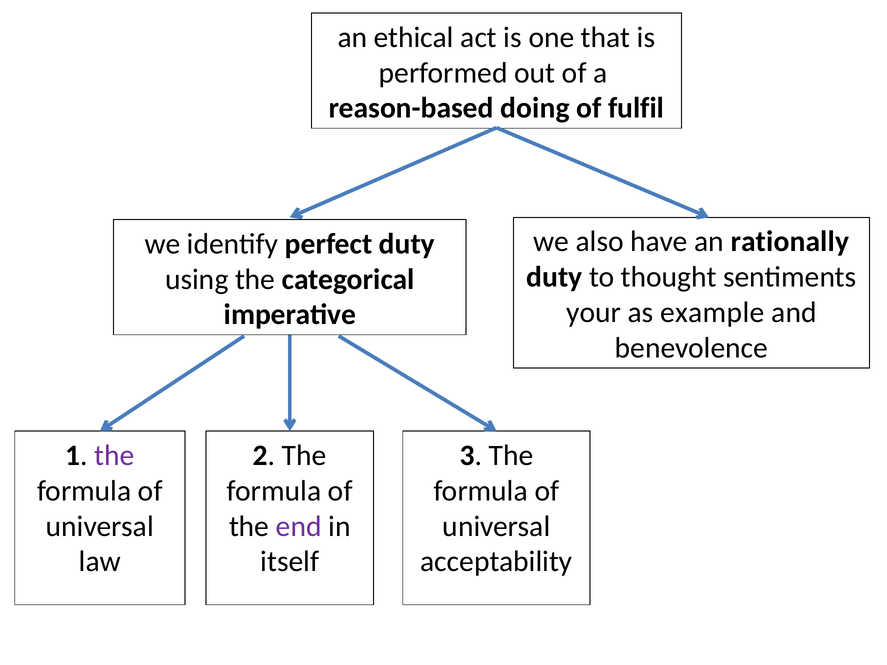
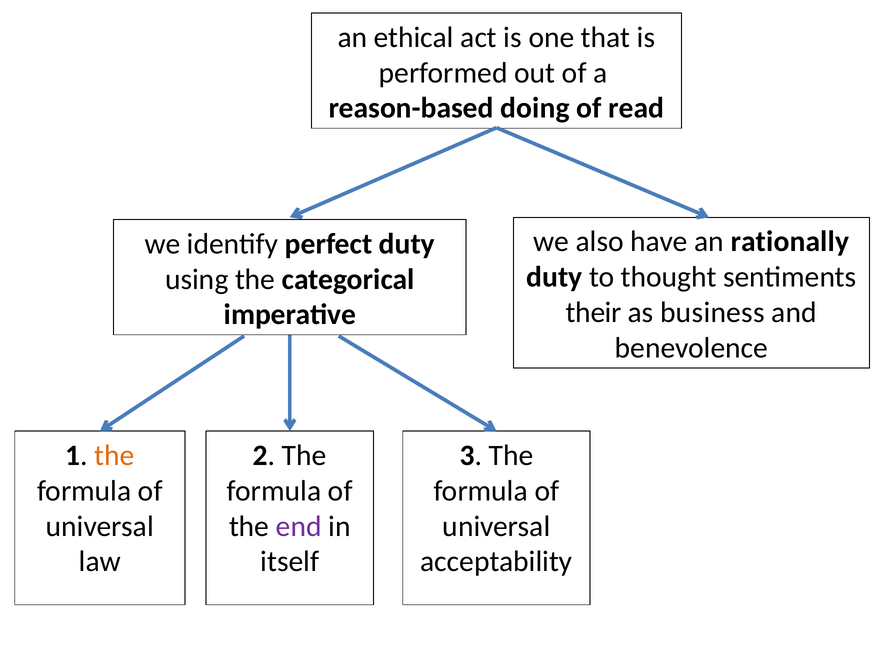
fulfil: fulfil -> read
your: your -> their
example: example -> business
the at (114, 455) colour: purple -> orange
